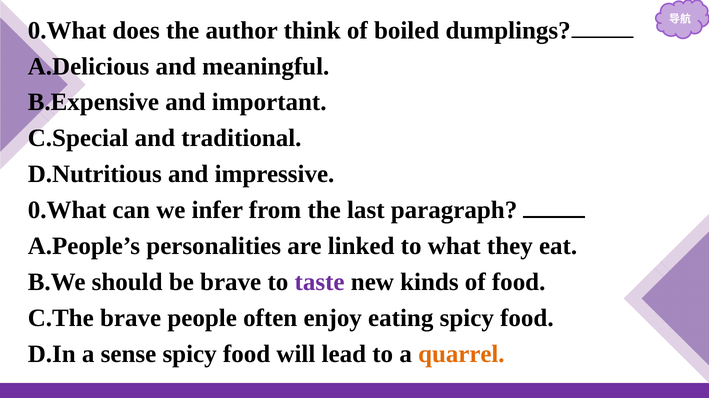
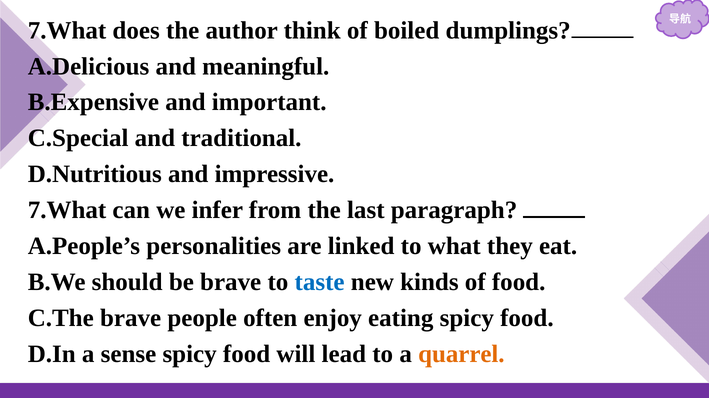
0.What at (67, 30): 0.What -> 7.What
0.What at (67, 210): 0.What -> 7.What
taste colour: purple -> blue
